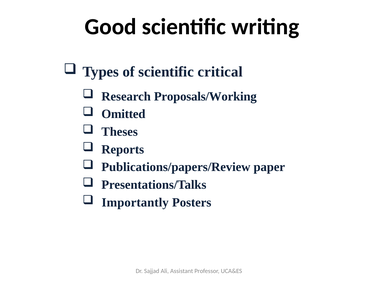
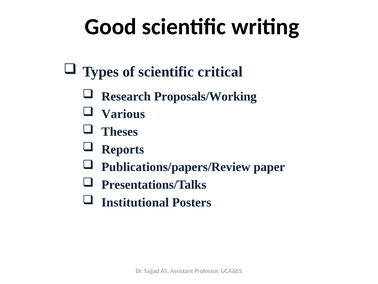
Omitted: Omitted -> Various
Importantly: Importantly -> Institutional
